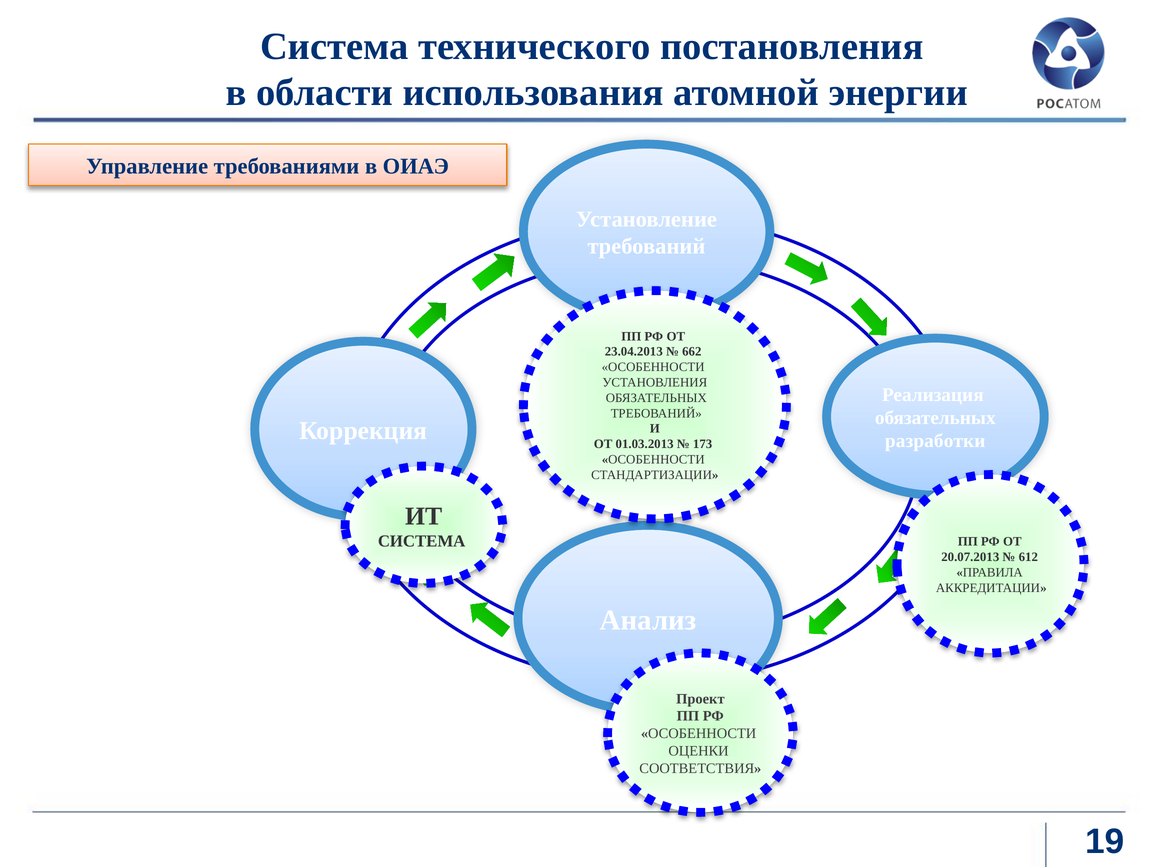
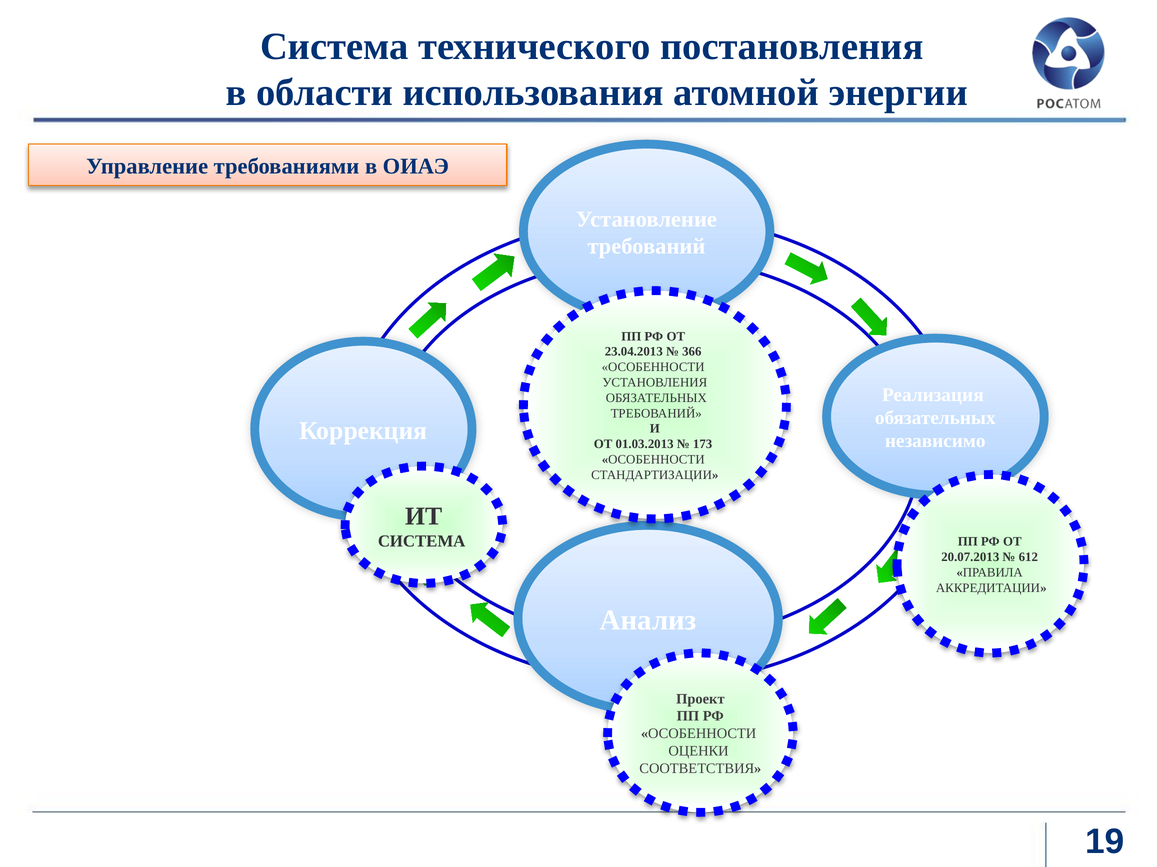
662: 662 -> 366
разработки: разработки -> независимо
